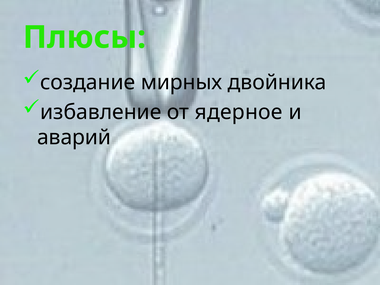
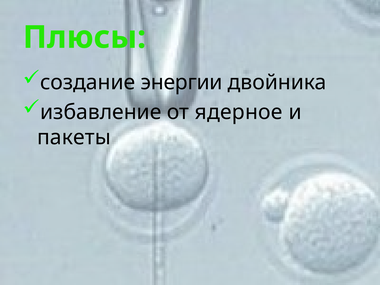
мирных: мирных -> энергии
аварий: аварий -> пакеты
